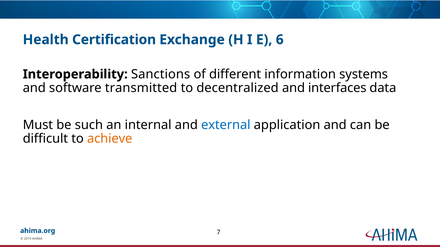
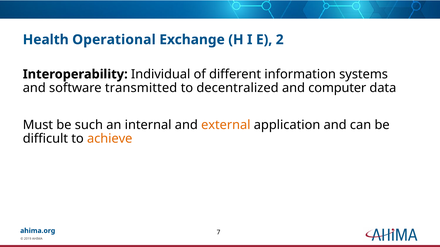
Certification: Certification -> Operational
6: 6 -> 2
Sanctions: Sanctions -> Individual
interfaces: interfaces -> computer
external colour: blue -> orange
